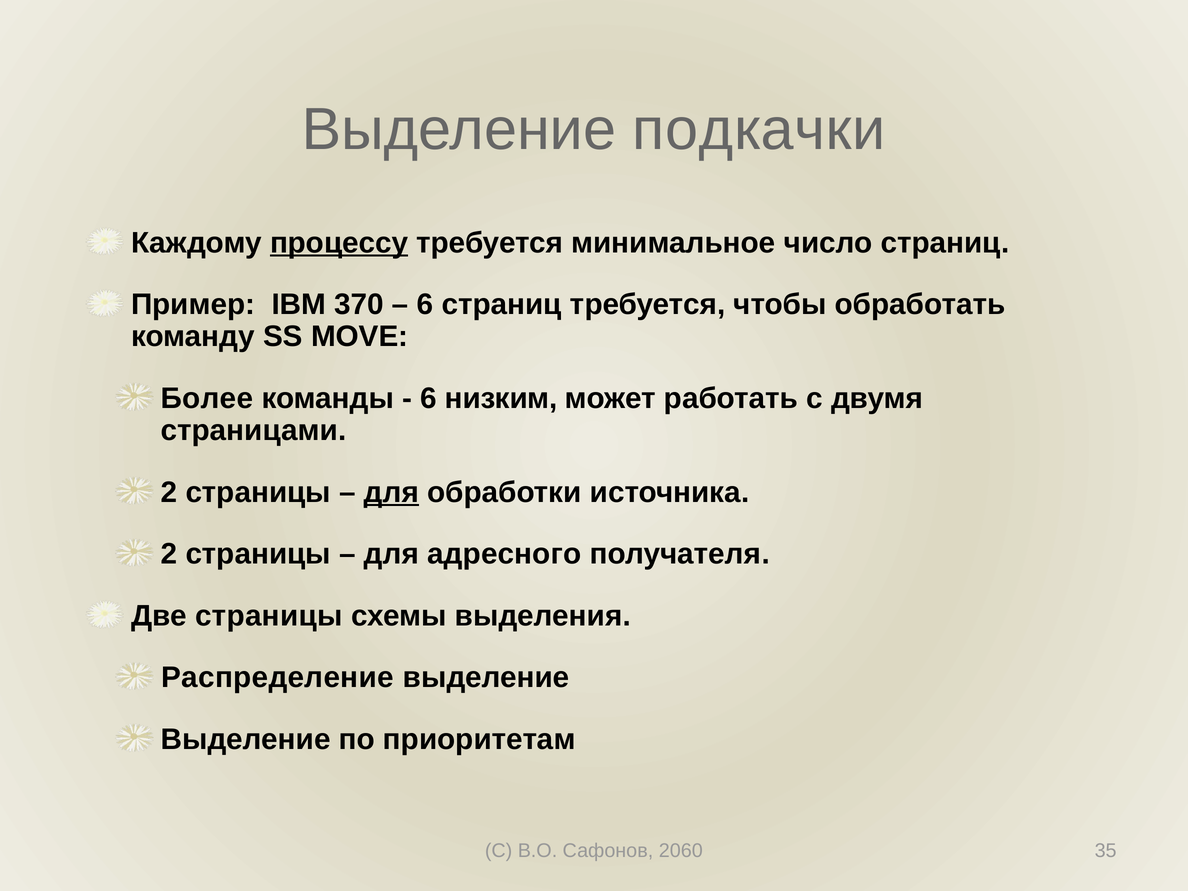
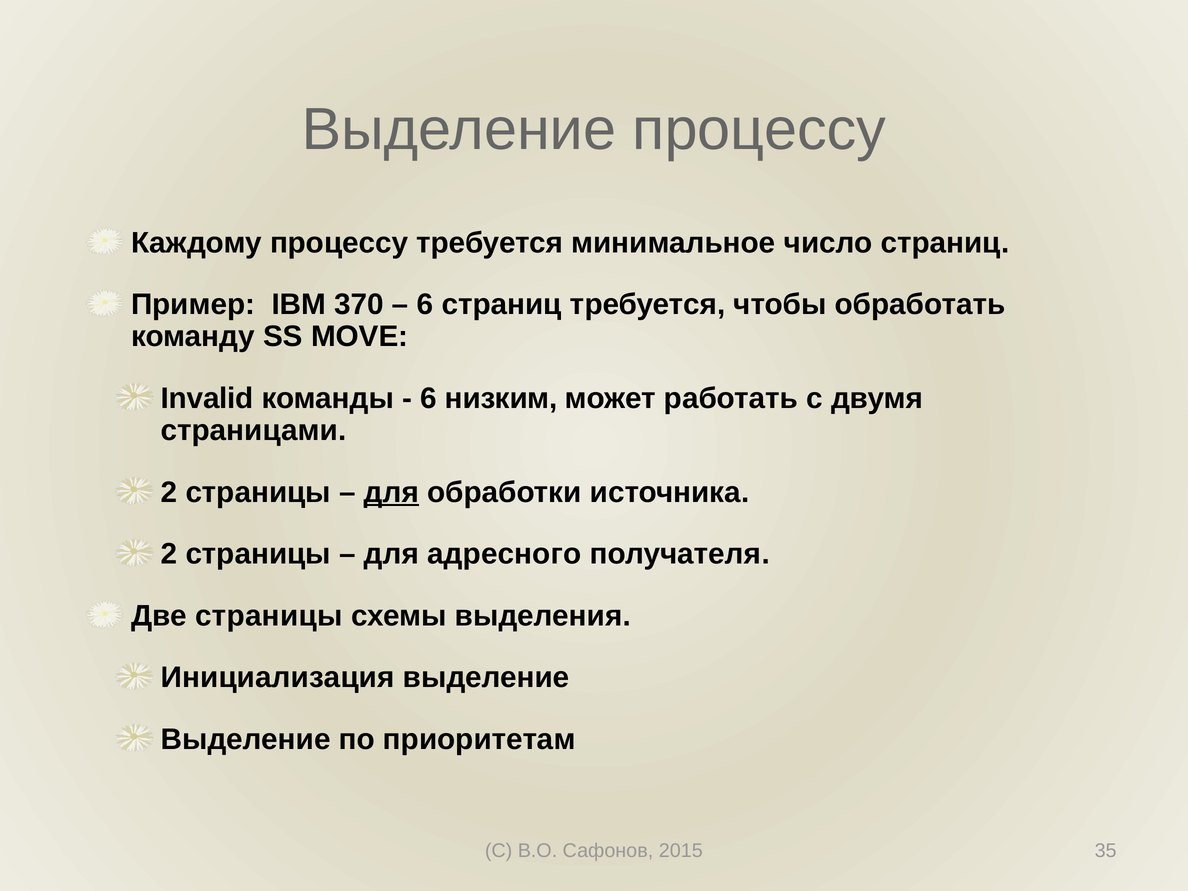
Выделение подкачки: подкачки -> процессу
процессу at (339, 243) underline: present -> none
Более: Более -> Invalid
Распределение: Распределение -> Инициализация
2060: 2060 -> 2015
